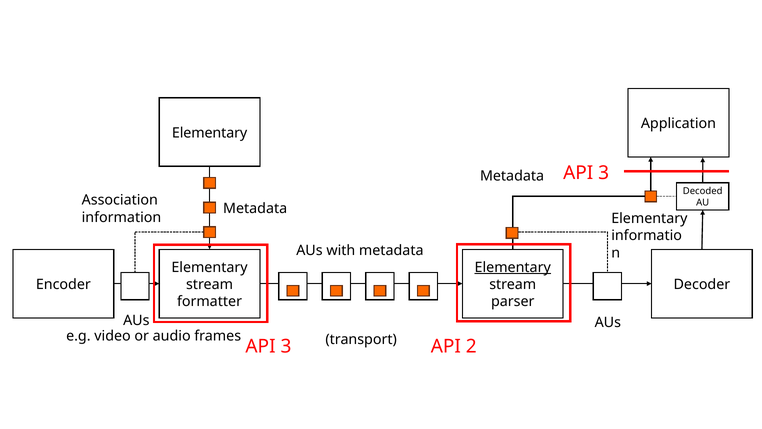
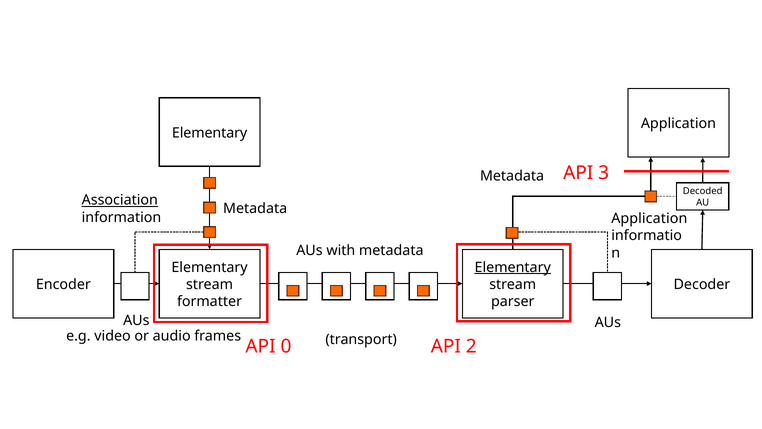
Association underline: none -> present
Elementary at (649, 218): Elementary -> Application
3 at (286, 346): 3 -> 0
